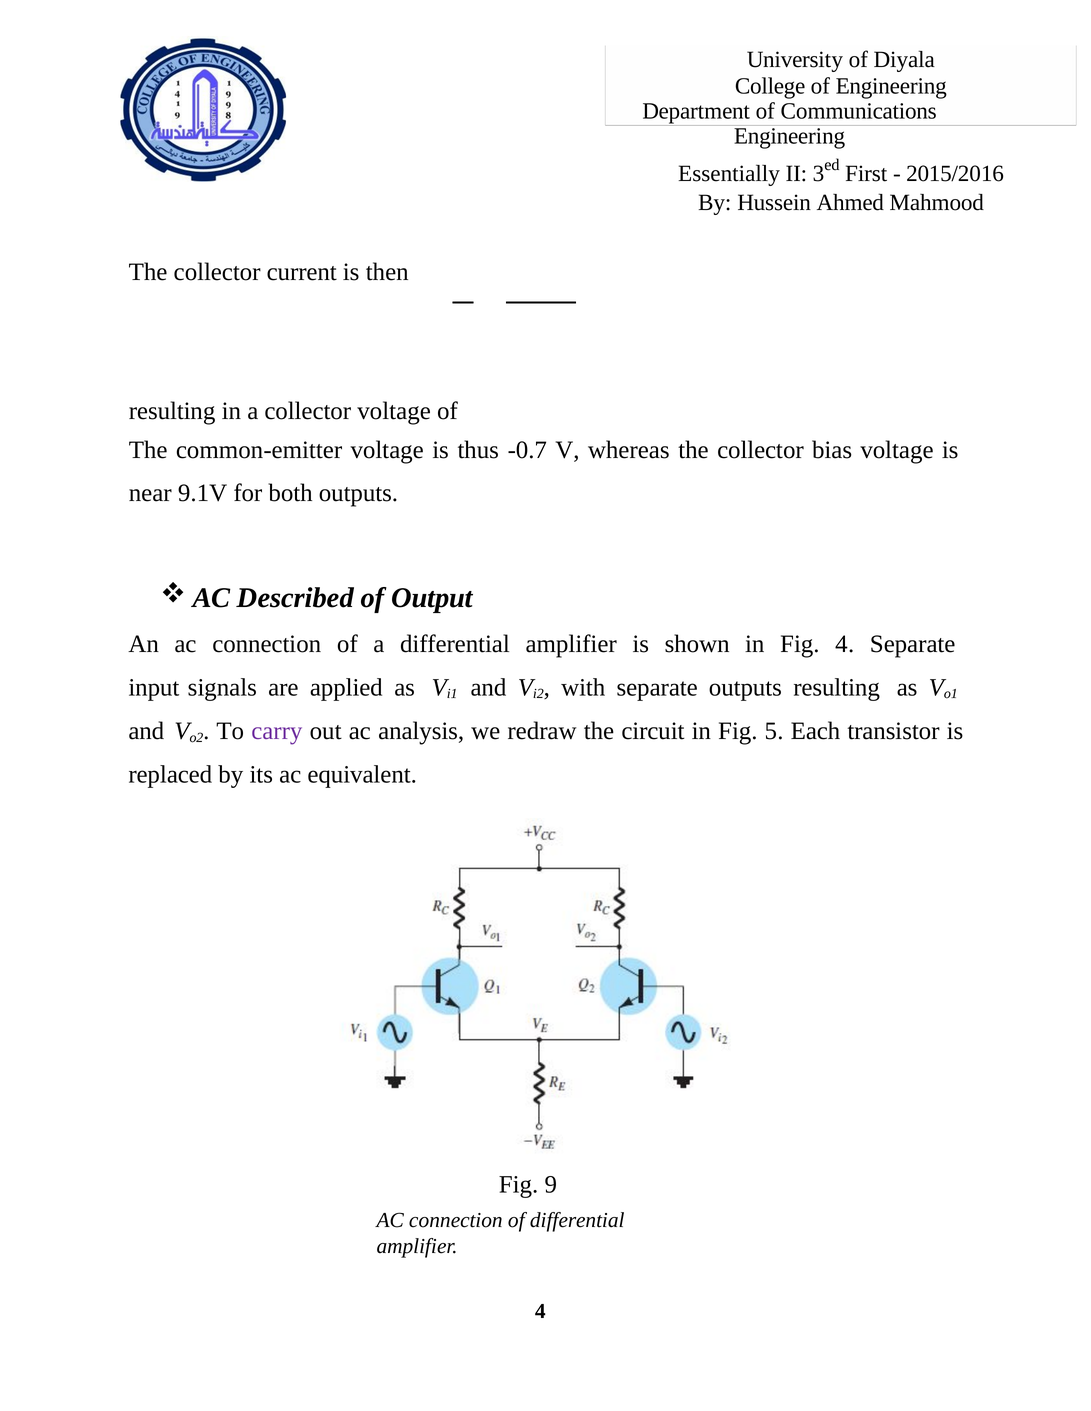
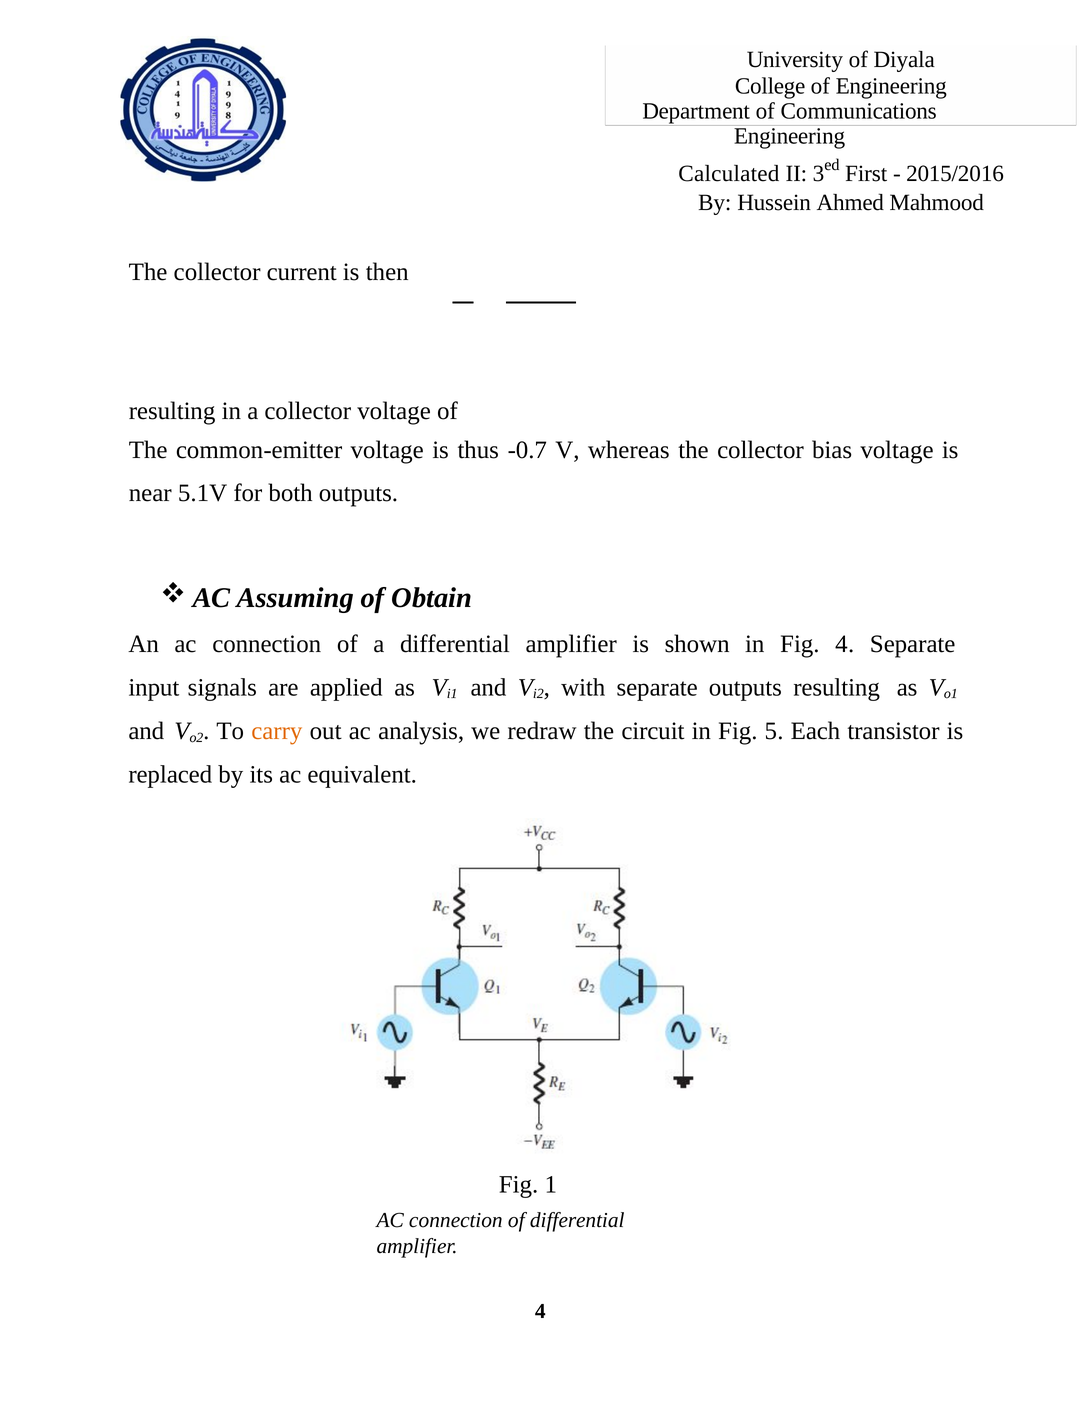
Essentially: Essentially -> Calculated
9.1V: 9.1V -> 5.1V
Described: Described -> Assuming
Output: Output -> Obtain
carry colour: purple -> orange
9: 9 -> 1
